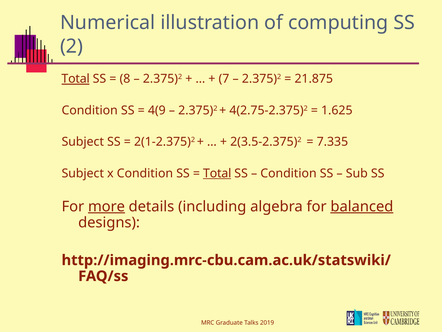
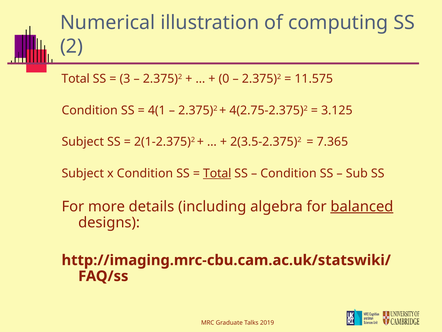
Total at (76, 79) underline: present -> none
8: 8 -> 3
7: 7 -> 0
21.875: 21.875 -> 11.575
4(9: 4(9 -> 4(1
1.625: 1.625 -> 3.125
7.335: 7.335 -> 7.365
more underline: present -> none
